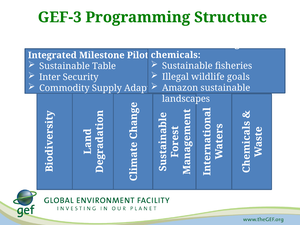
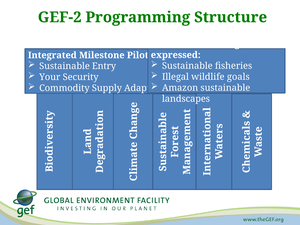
GEF-3: GEF-3 -> GEF-2
chemicals: chemicals -> expressed
Table: Table -> Entry
Inter: Inter -> Your
